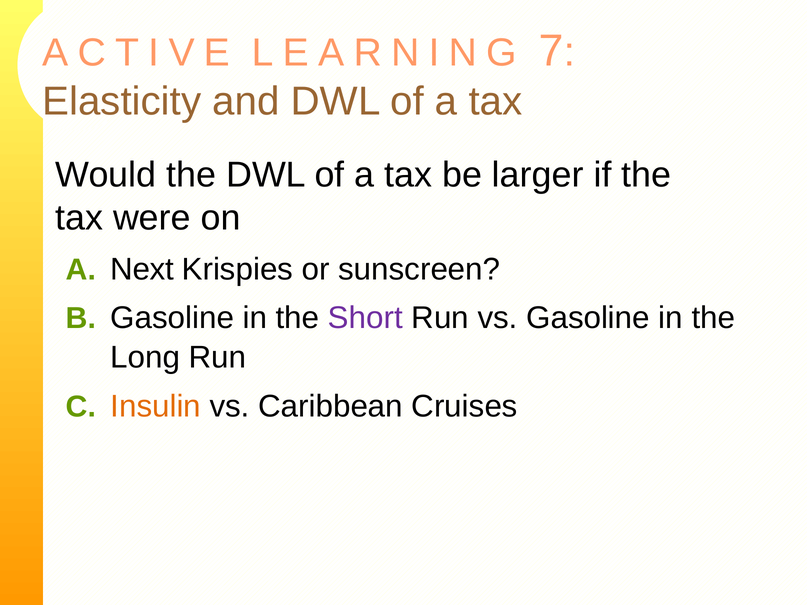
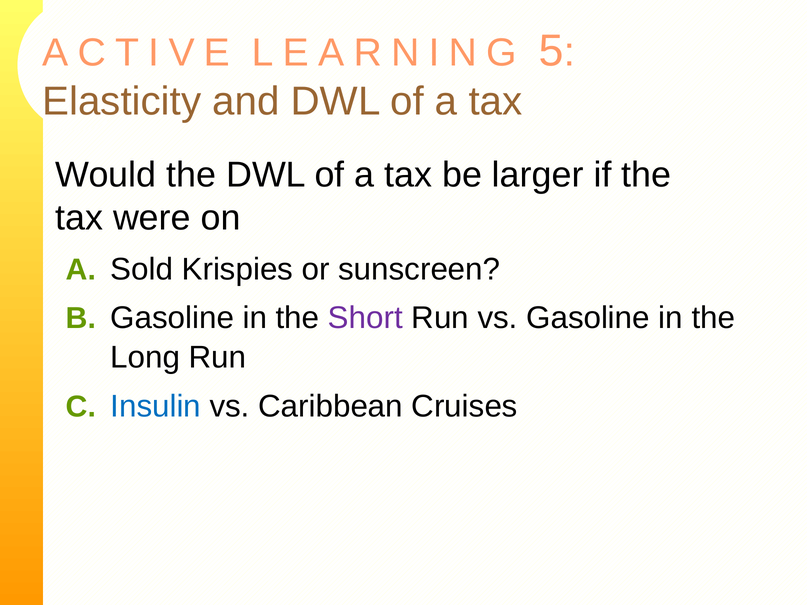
7: 7 -> 5
Next: Next -> Sold
Insulin colour: orange -> blue
